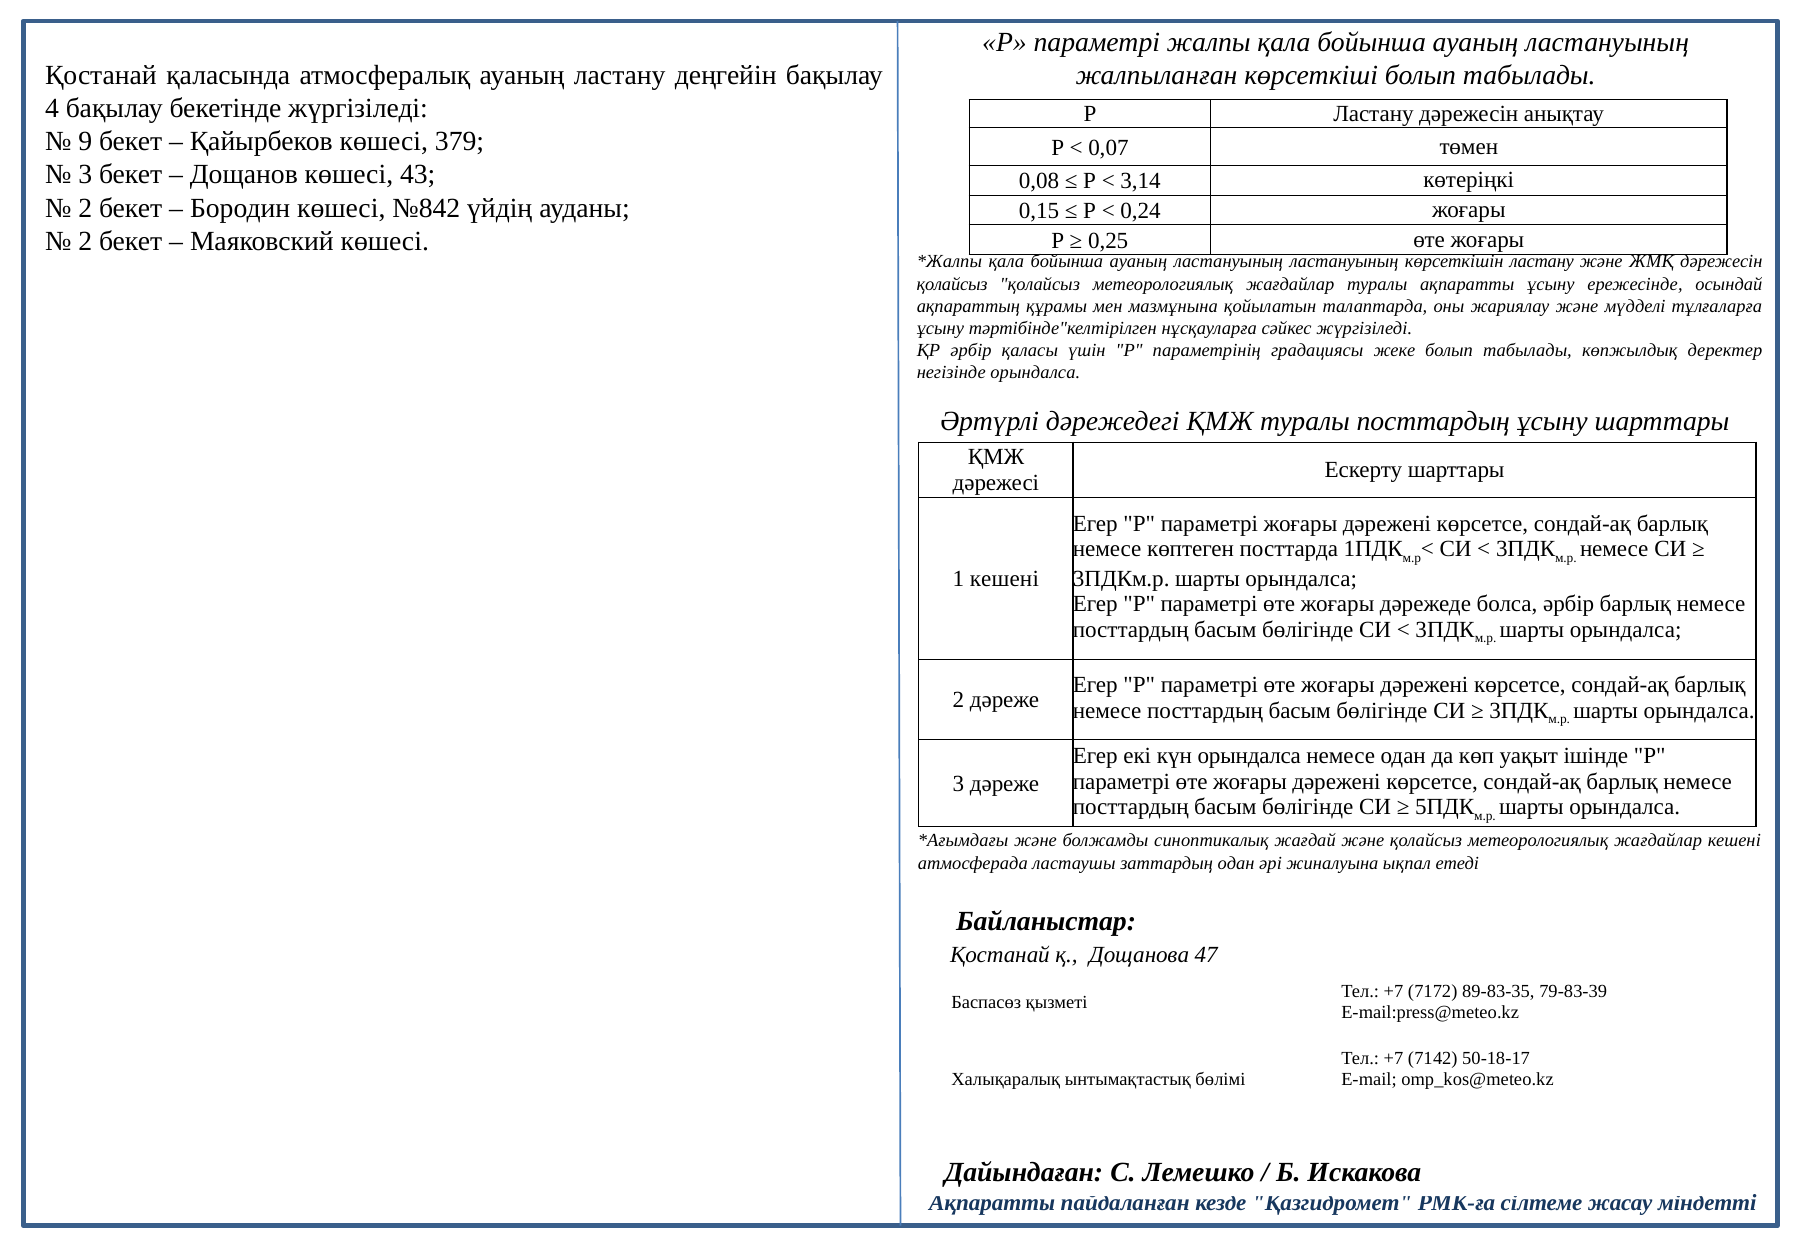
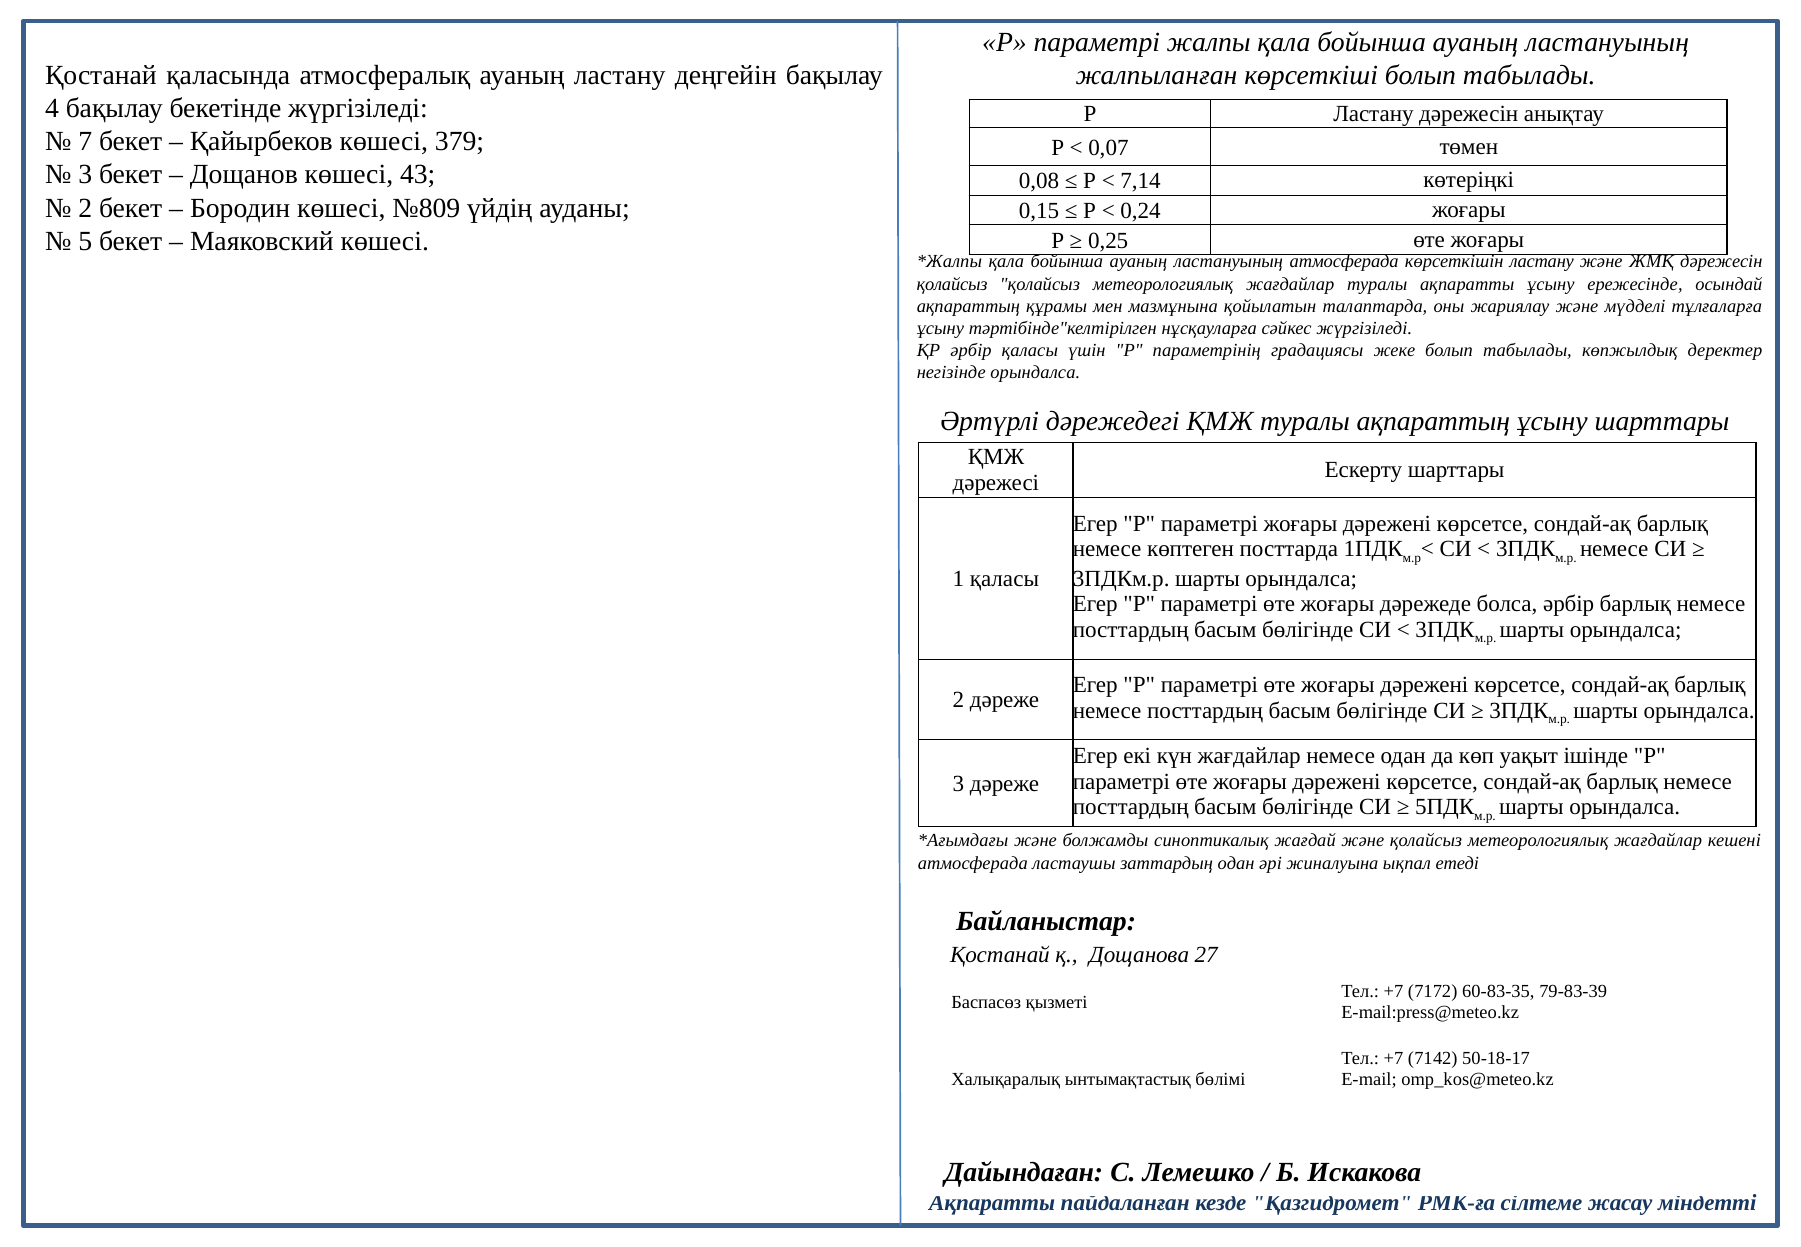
9: 9 -> 7
3,14: 3,14 -> 7,14
№842: №842 -> №809
2 at (85, 241): 2 -> 5
ластануының ластануының: ластануының -> атмосферада
туралы посттардың: посттардың -> ақпараттың
1 кешені: кешені -> қаласы
күн орындалса: орындалса -> жағдайлар
47: 47 -> 27
89-83-35: 89-83-35 -> 60-83-35
